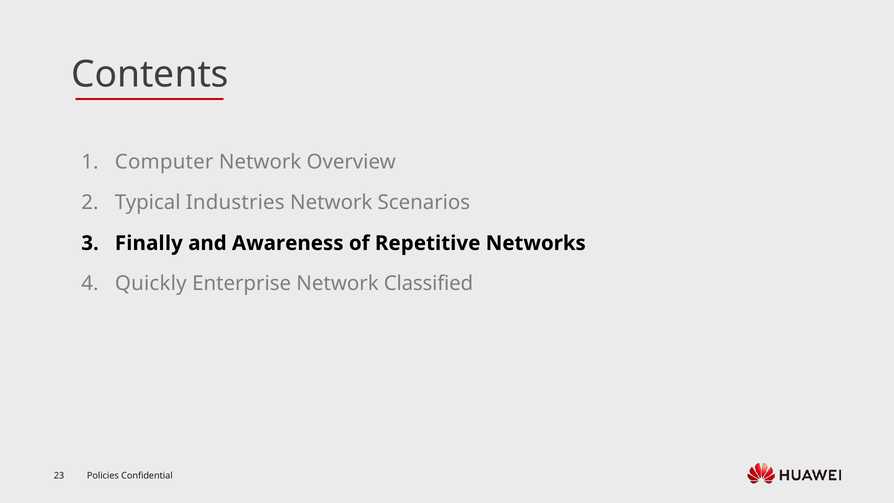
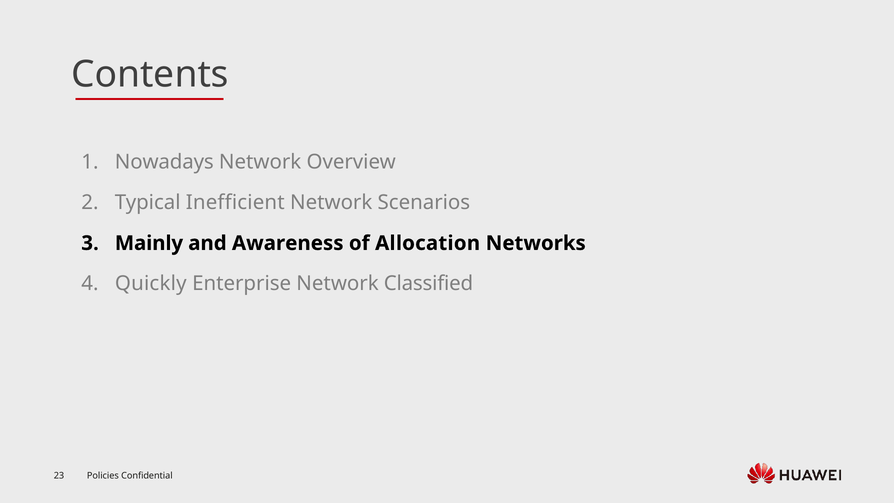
Computer: Computer -> Nowadays
Industries: Industries -> Inefficient
Finally: Finally -> Mainly
Repetitive: Repetitive -> Allocation
